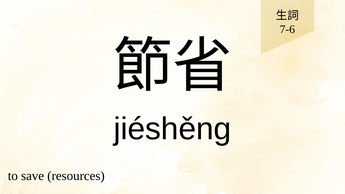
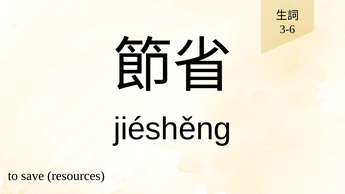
7-6: 7-6 -> 3-6
